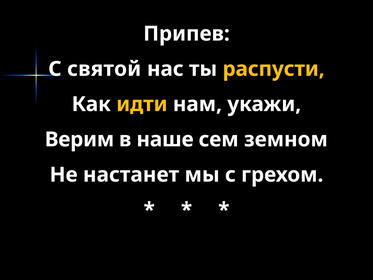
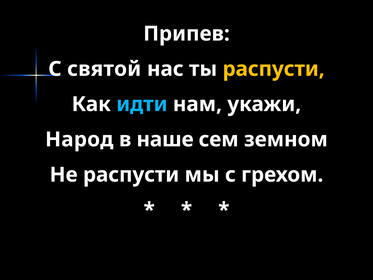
идти colour: yellow -> light blue
Верим: Верим -> Народ
Не настанет: настанет -> распусти
